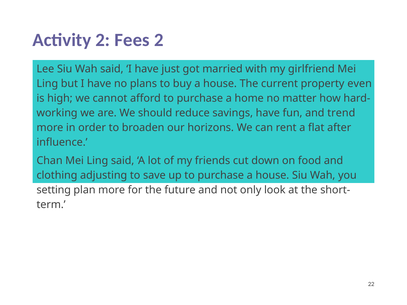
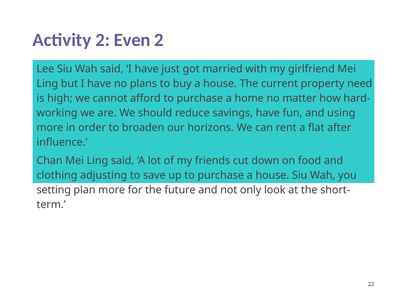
Fees: Fees -> Even
even: even -> need
trend: trend -> using
